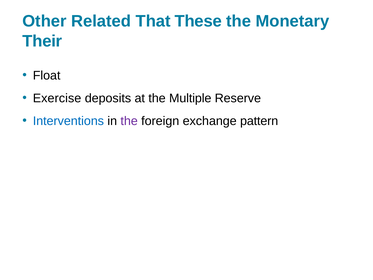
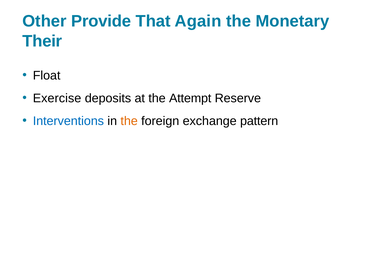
Related: Related -> Provide
These: These -> Again
Multiple: Multiple -> Attempt
the at (129, 121) colour: purple -> orange
